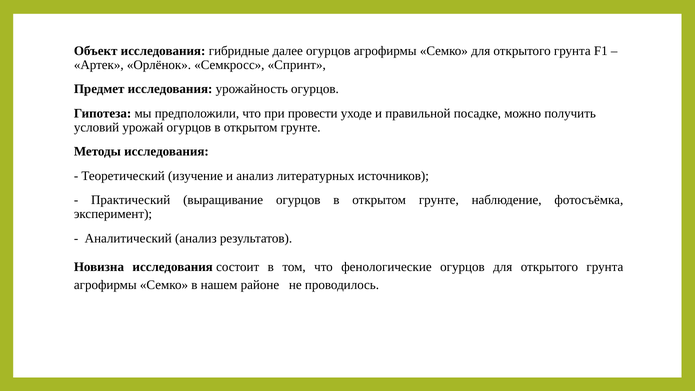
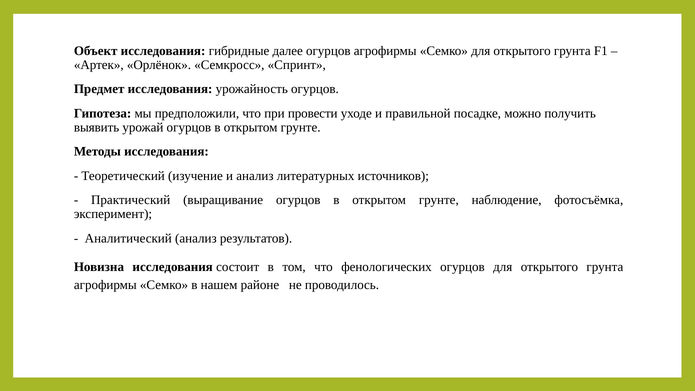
условий: условий -> выявить
фенологические: фенологические -> фенологических
